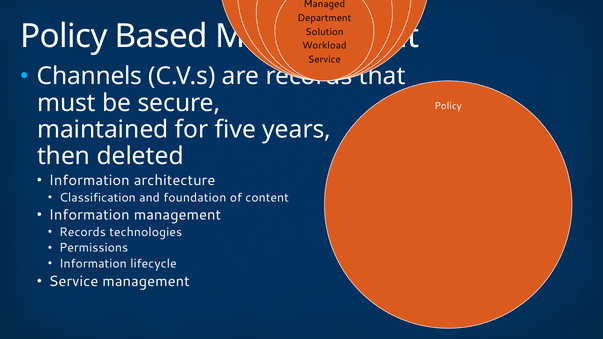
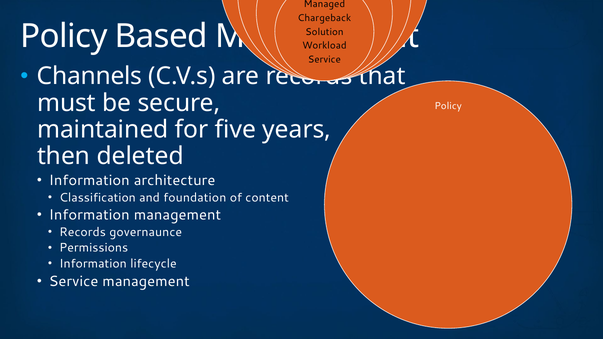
Department: Department -> Chargeback
technologies: technologies -> governaunce
